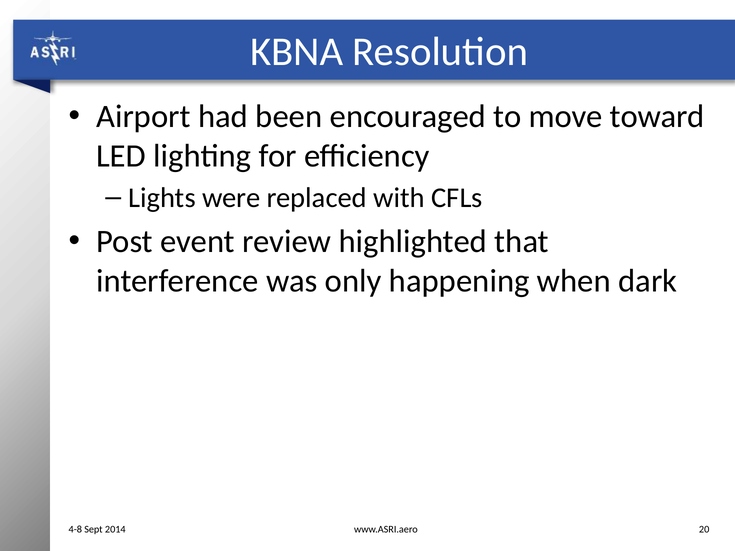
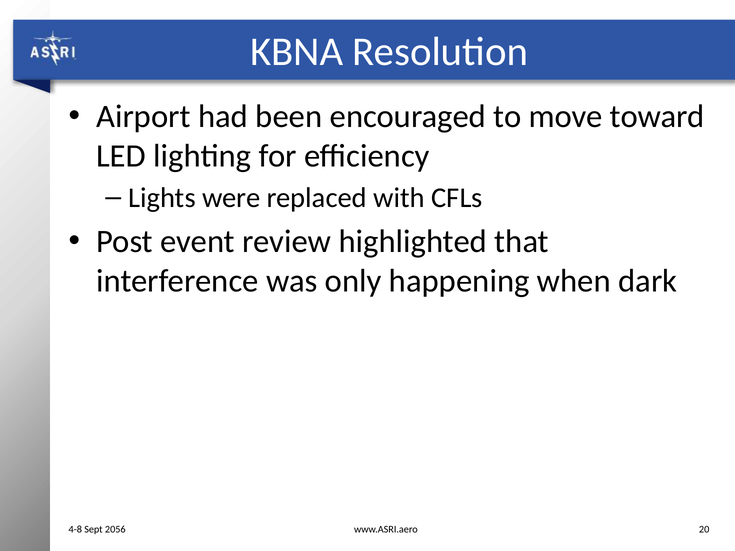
2014: 2014 -> 2056
